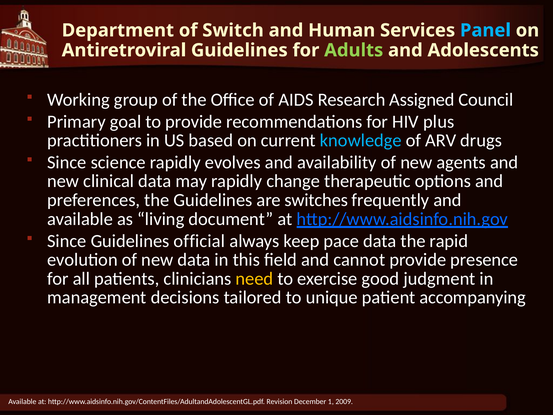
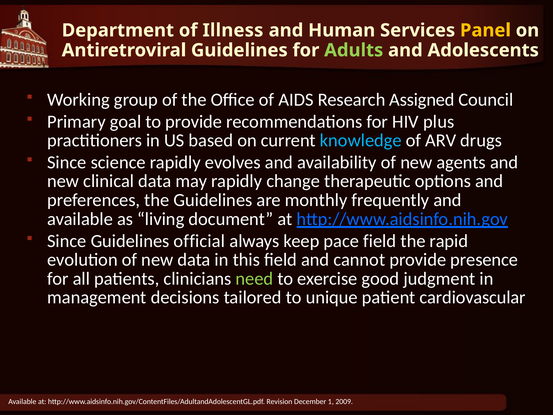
Switch: Switch -> Illness
Panel colour: light blue -> yellow
switches: switches -> monthly
pace data: data -> field
need colour: yellow -> light green
accompanying: accompanying -> cardiovascular
